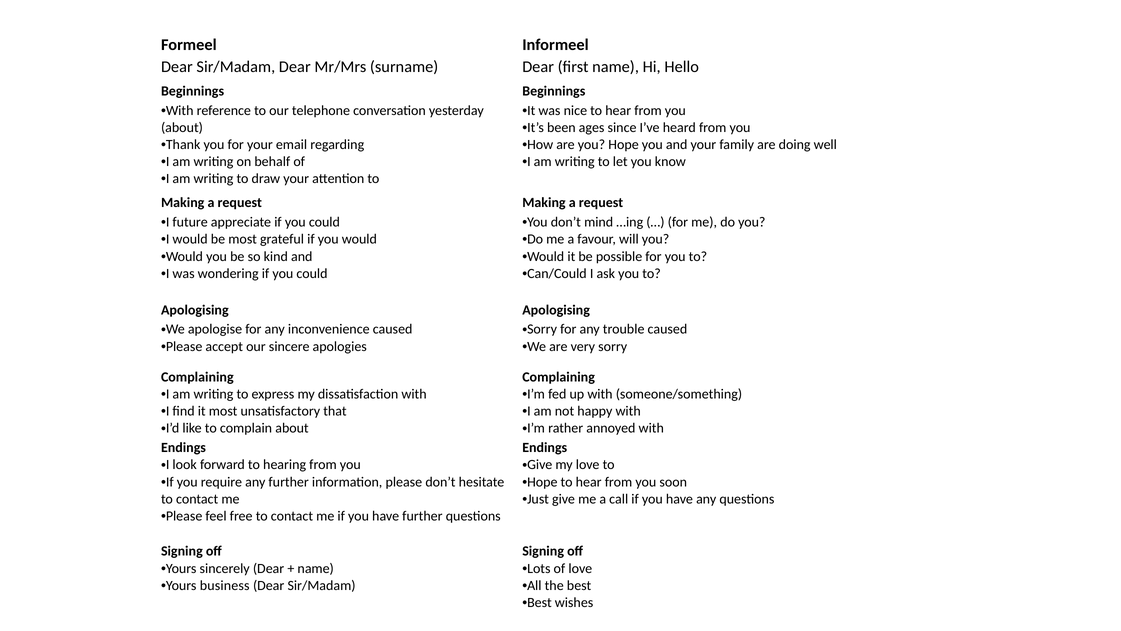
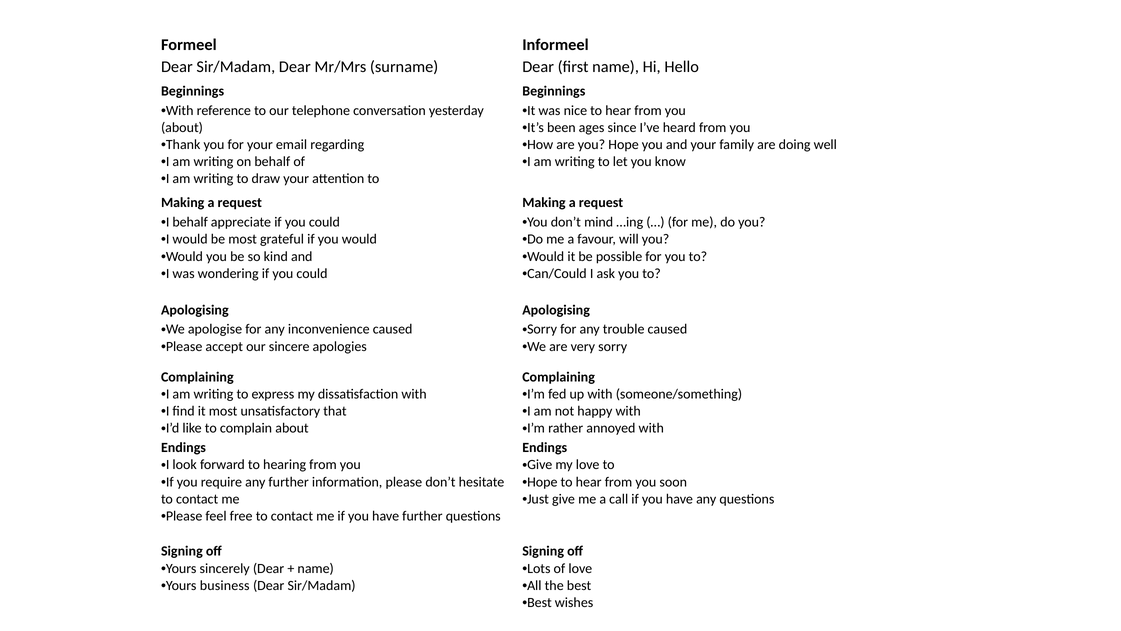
I future: future -> behalf
